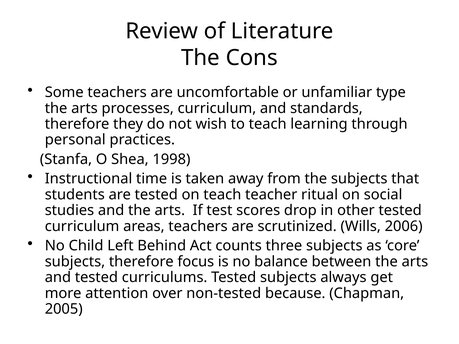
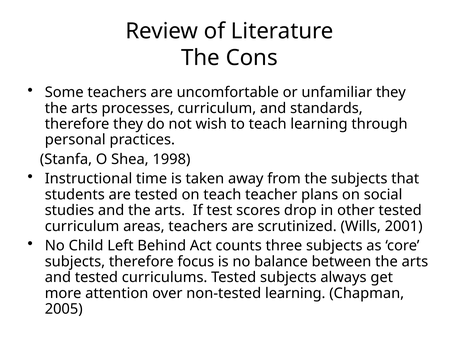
unfamiliar type: type -> they
ritual: ritual -> plans
2006: 2006 -> 2001
non-tested because: because -> learning
